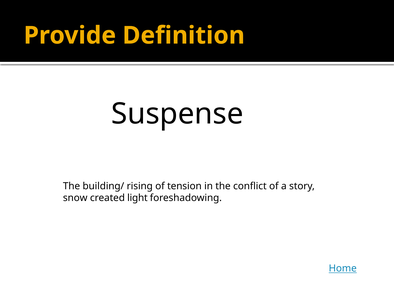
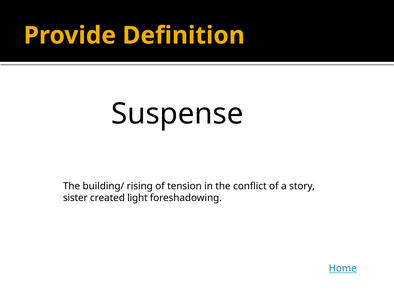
snow: snow -> sister
